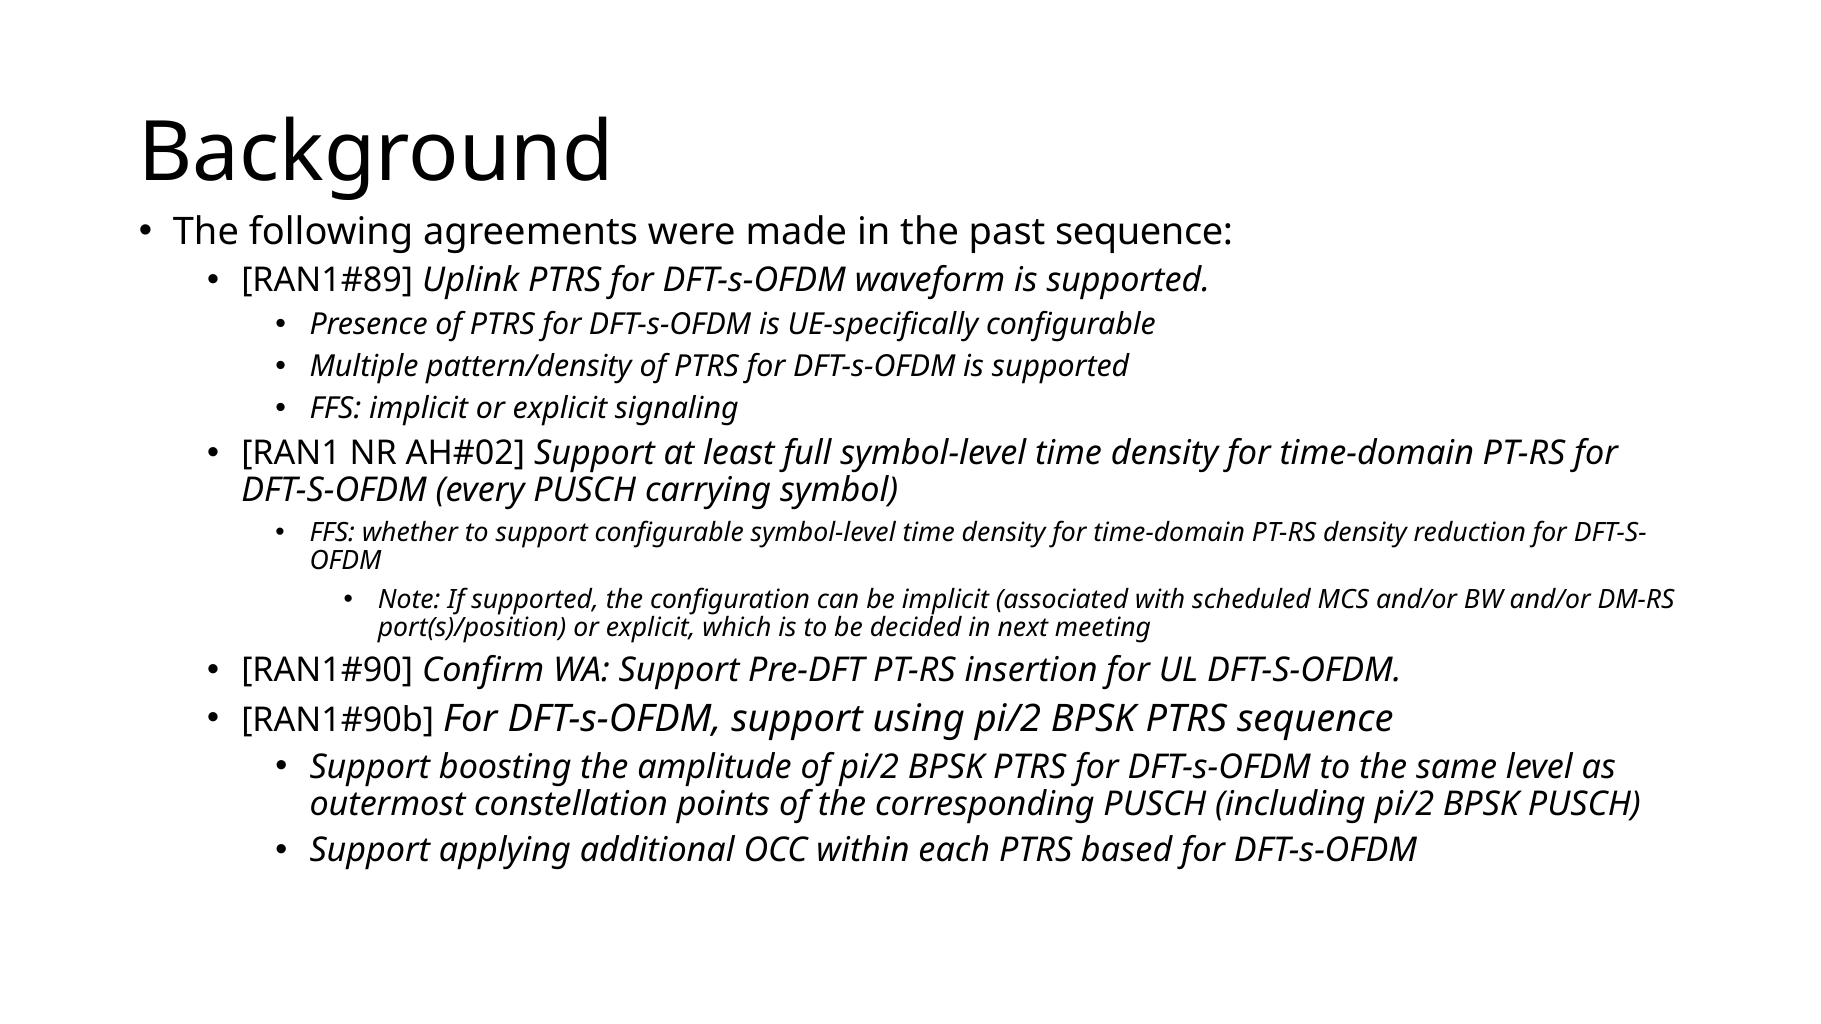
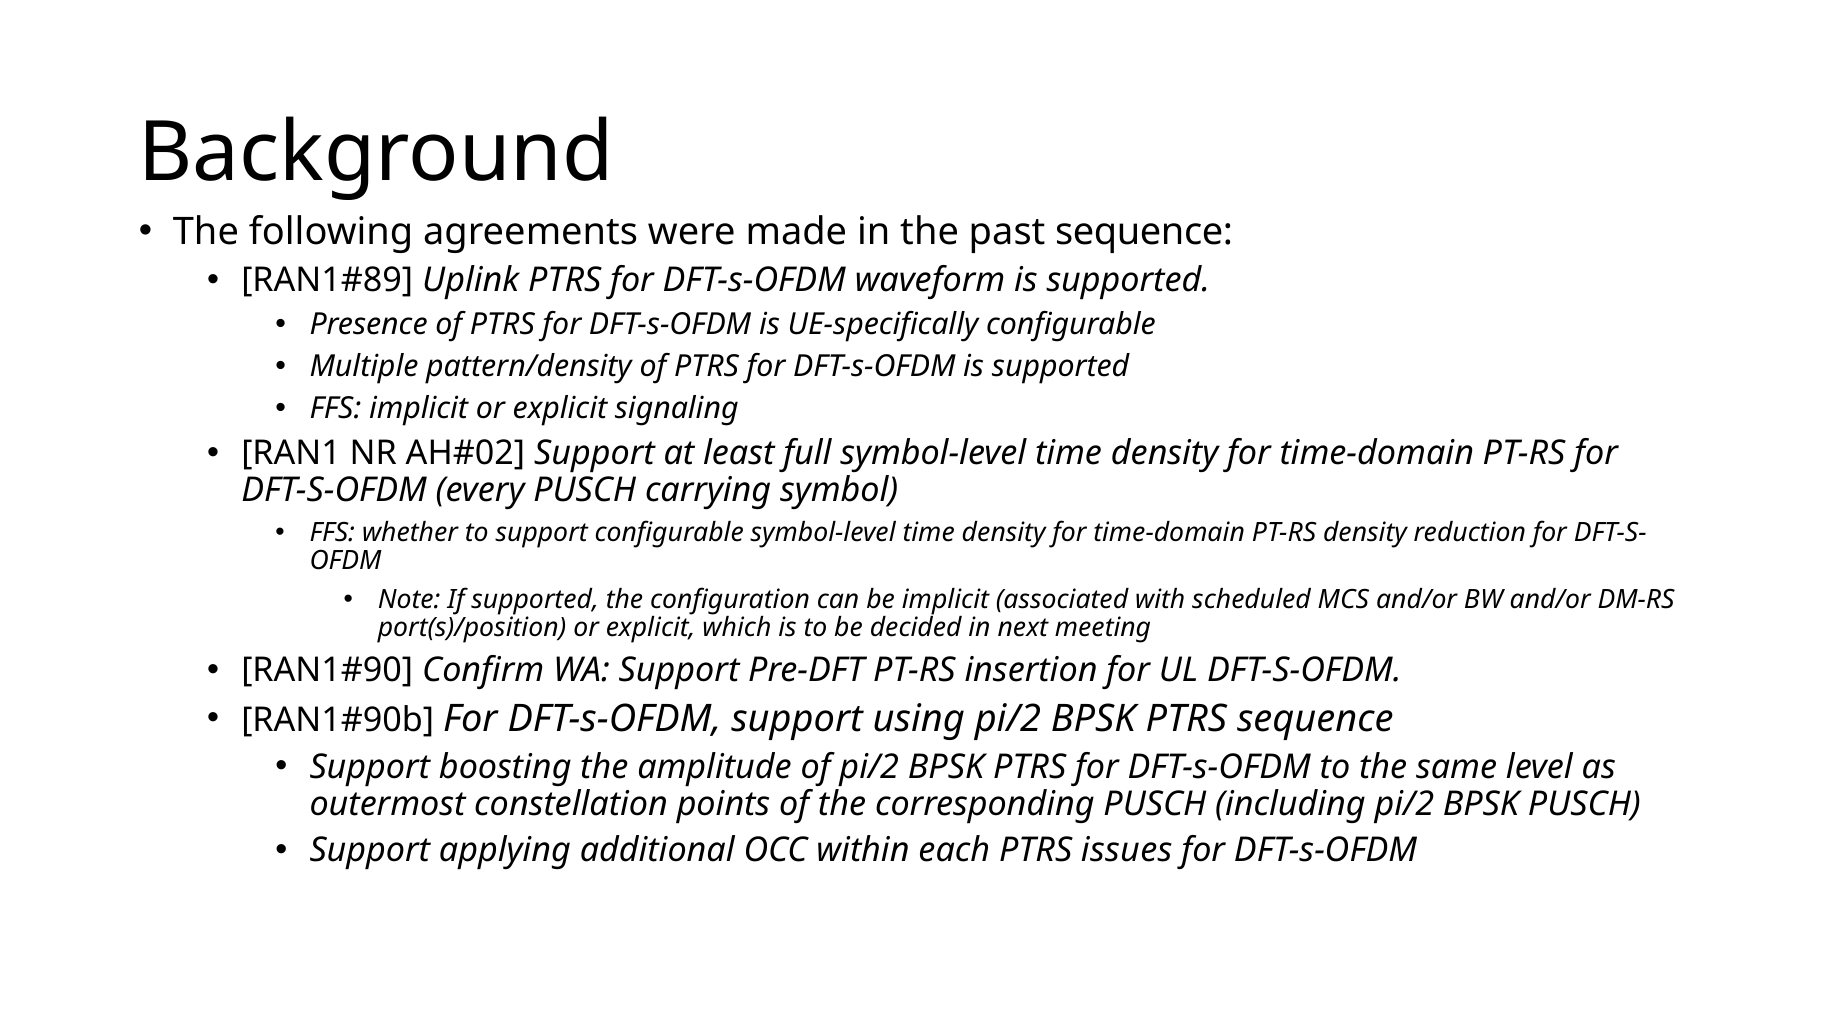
based: based -> issues
